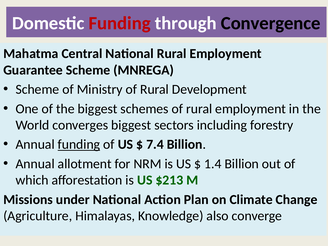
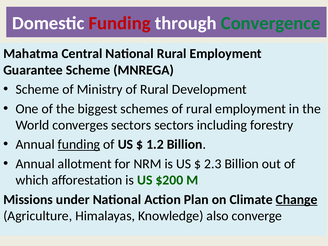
Convergence colour: black -> green
converges biggest: biggest -> sectors
7.4: 7.4 -> 1.2
1.4: 1.4 -> 2.3
$213: $213 -> $200
Change underline: none -> present
